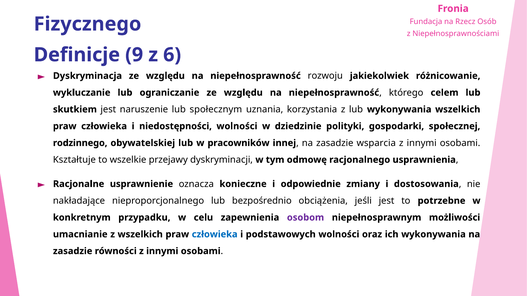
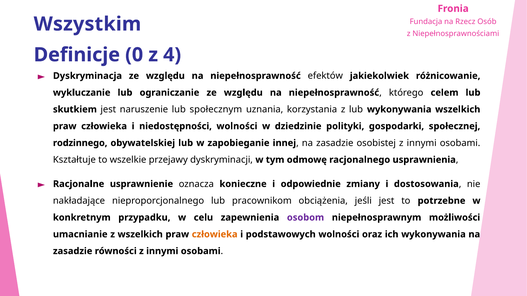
Fizycznego: Fizycznego -> Wszystkim
9: 9 -> 0
6: 6 -> 4
rozwoju: rozwoju -> efektów
pracowników: pracowników -> zapobieganie
wsparcia: wsparcia -> osobistej
bezpośrednio: bezpośrednio -> pracownikom
człowieka at (215, 235) colour: blue -> orange
